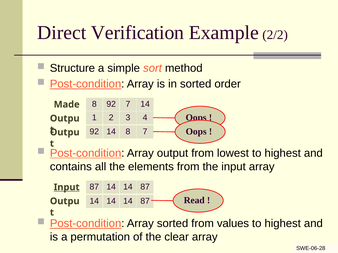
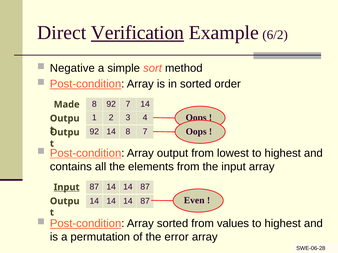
Verification underline: none -> present
2/2: 2/2 -> 6/2
Structure: Structure -> Negative
Read: Read -> Even
clear: clear -> error
